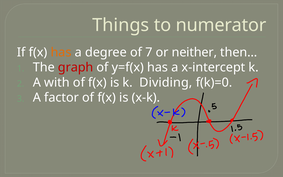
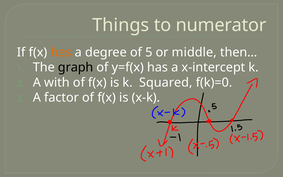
7: 7 -> 5
neither: neither -> middle
graph colour: red -> black
Dividing: Dividing -> Squared
